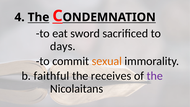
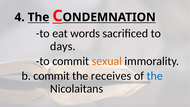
sword: sword -> words
b faithful: faithful -> commit
the at (155, 76) colour: purple -> blue
